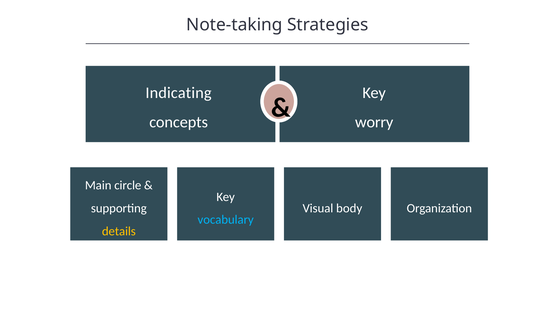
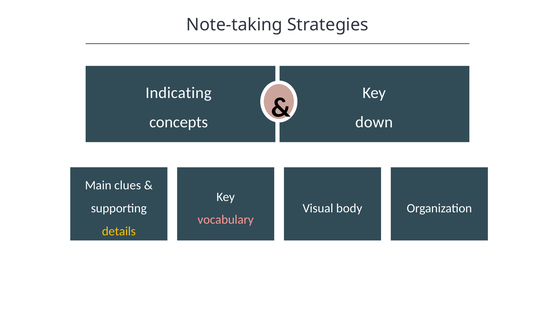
worry: worry -> down
circle: circle -> clues
vocabulary colour: light blue -> pink
